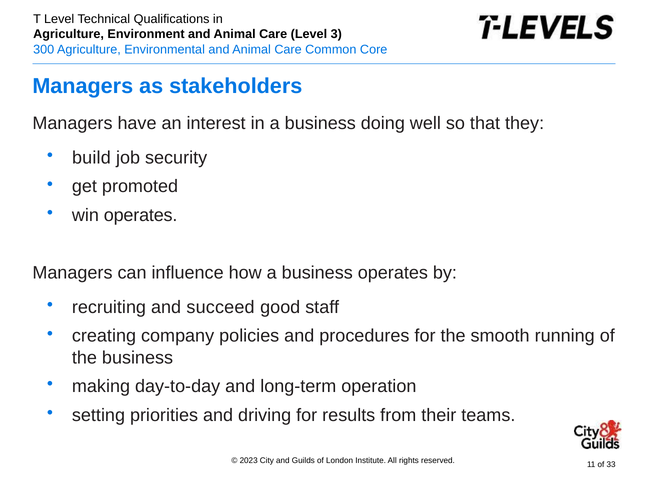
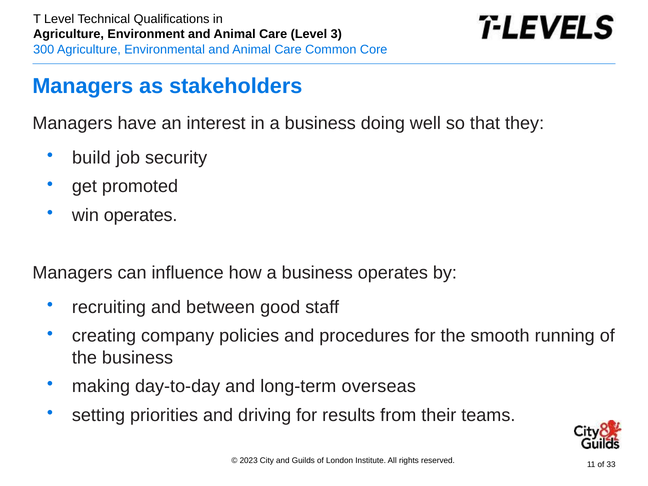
succeed: succeed -> between
operation: operation -> overseas
